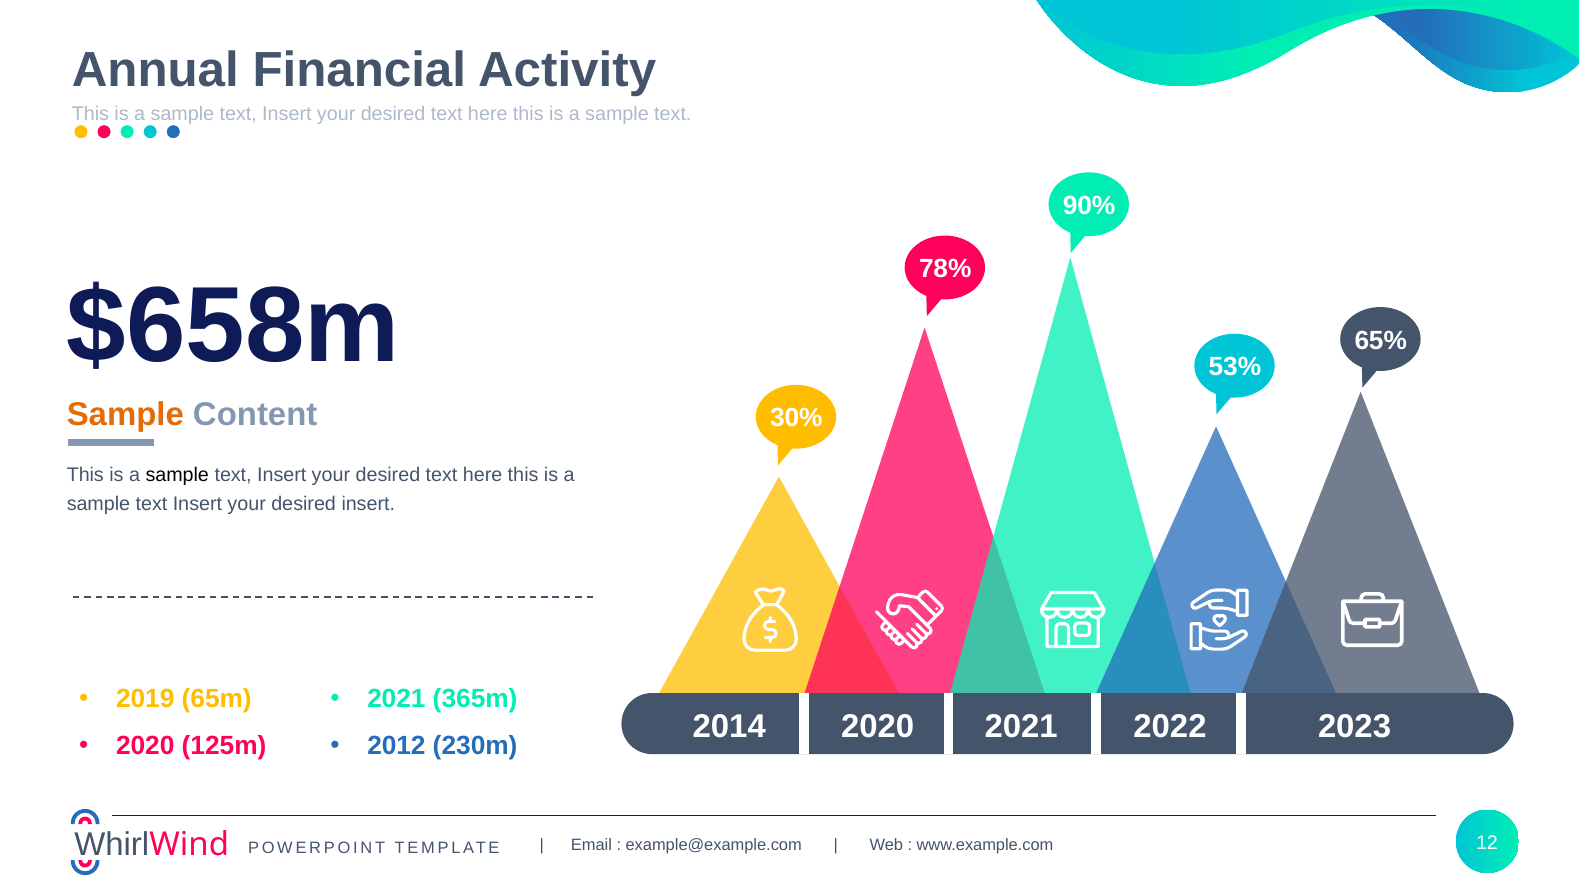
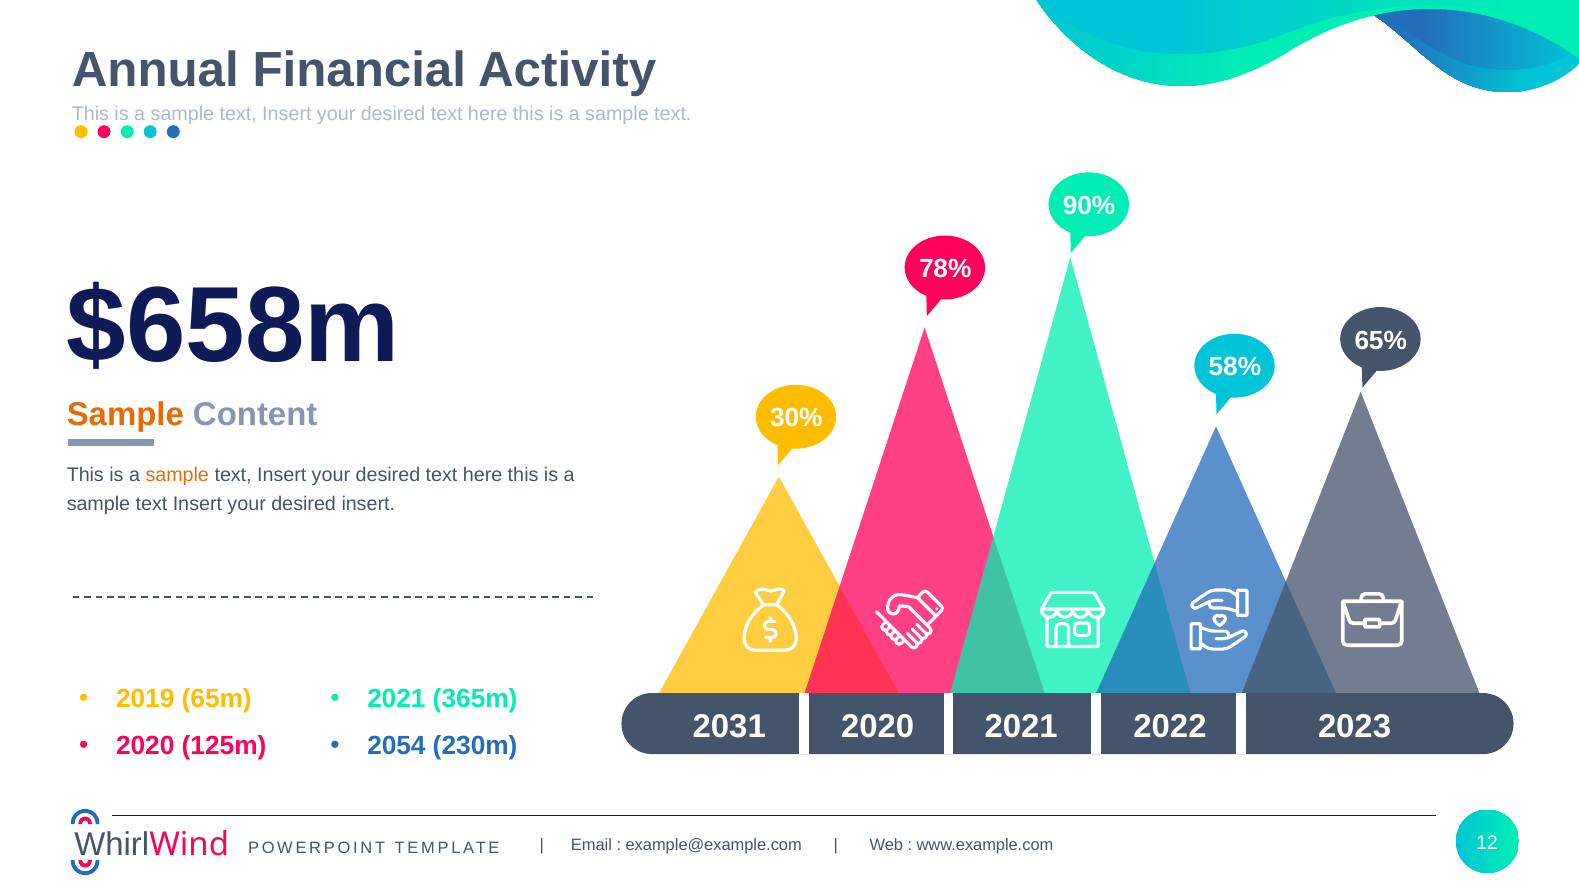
53%: 53% -> 58%
sample at (177, 475) colour: black -> orange
2014: 2014 -> 2031
2012: 2012 -> 2054
